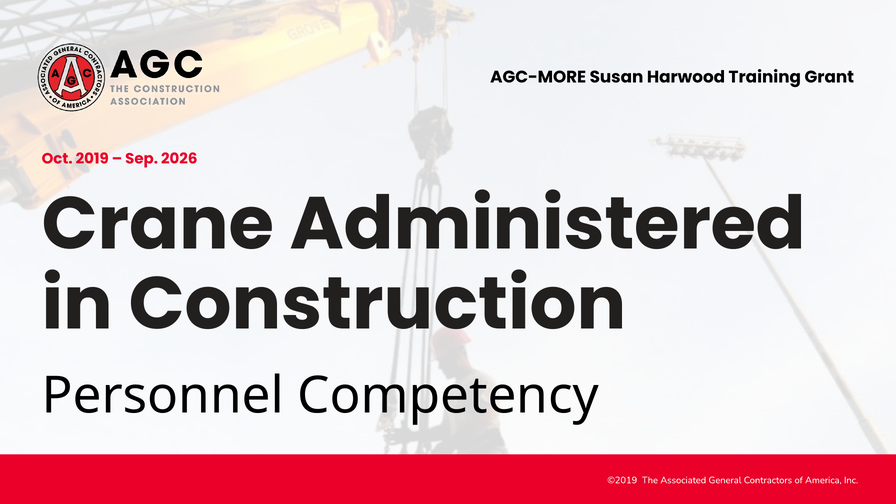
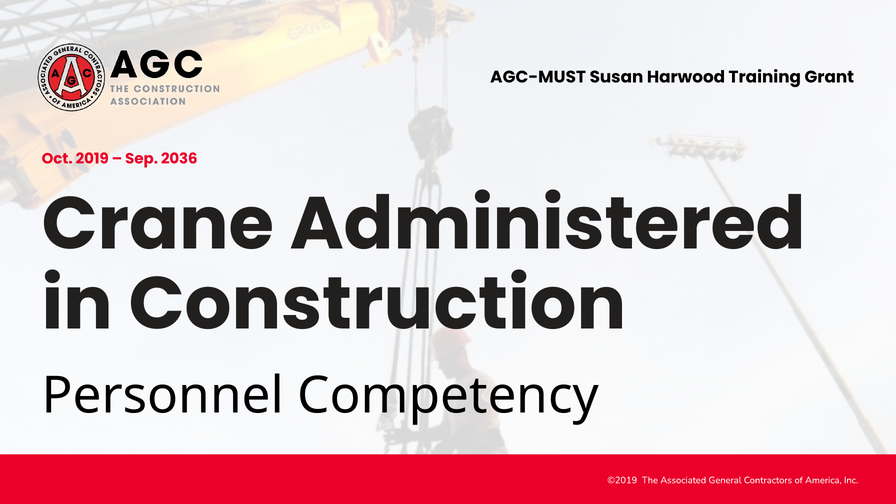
AGC-MORE: AGC-MORE -> AGC-MUST
2026: 2026 -> 2036
